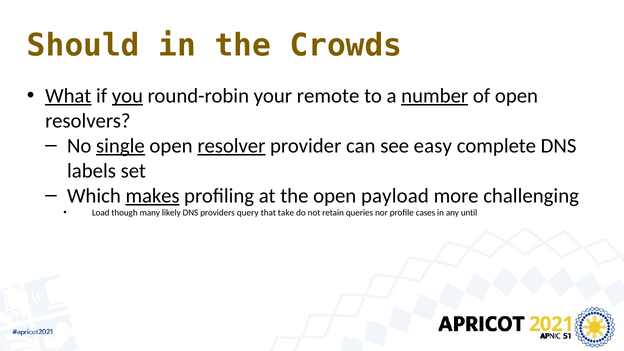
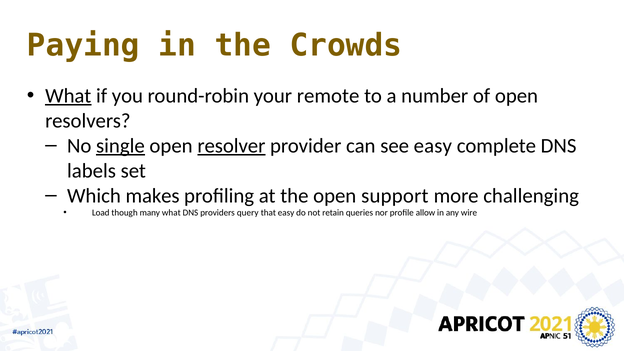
Should: Should -> Paying
you underline: present -> none
number underline: present -> none
makes underline: present -> none
payload: payload -> support
many likely: likely -> what
that take: take -> easy
cases: cases -> allow
until: until -> wire
